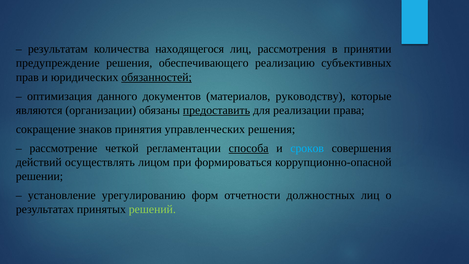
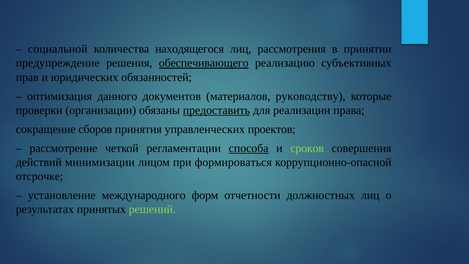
результатам: результатам -> социальной
обеспечивающего underline: none -> present
обязанностей underline: present -> none
являются: являются -> проверки
знаков: знаков -> сборов
управленческих решения: решения -> проектов
сроков colour: light blue -> light green
осуществлять: осуществлять -> минимизации
решении: решении -> отсрочке
урегулированию: урегулированию -> международного
